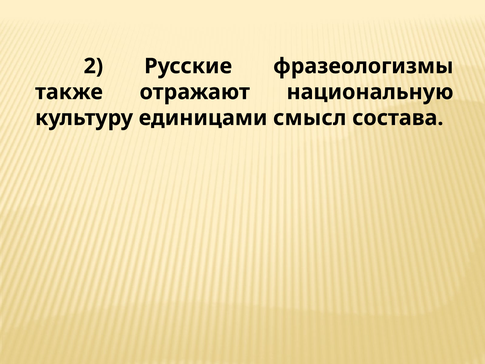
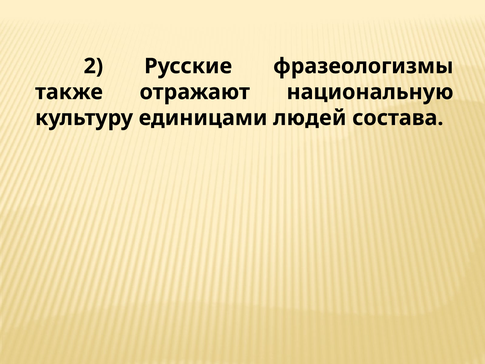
смысл: смысл -> людей
